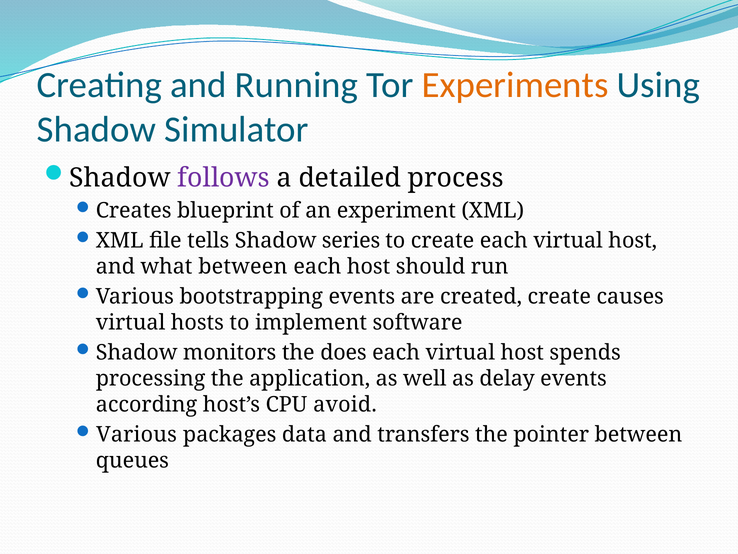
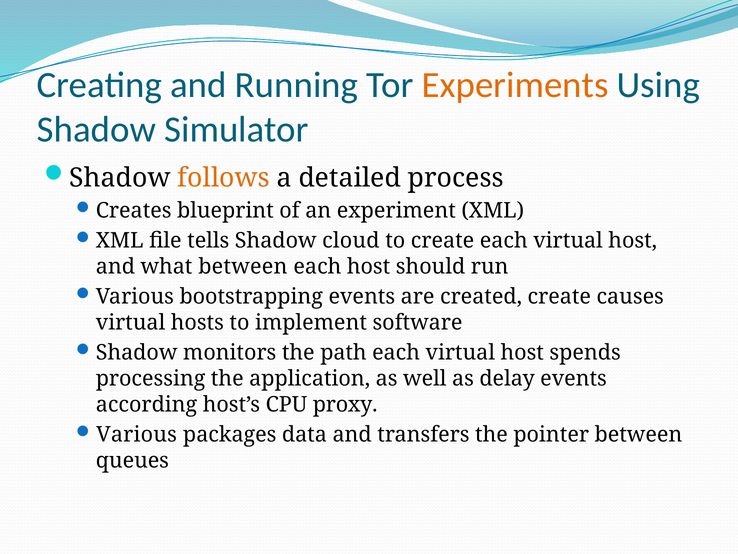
follows colour: purple -> orange
series: series -> cloud
does: does -> path
avoid: avoid -> proxy
